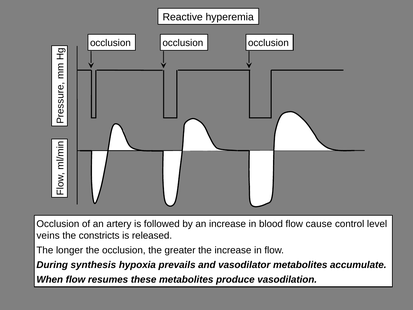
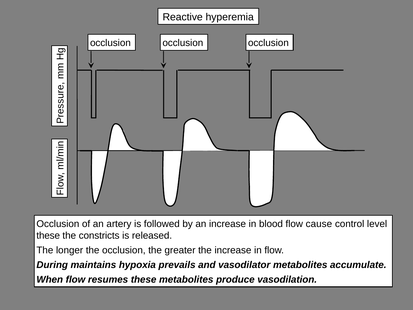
veins at (48, 236): veins -> these
synthesis: synthesis -> maintains
